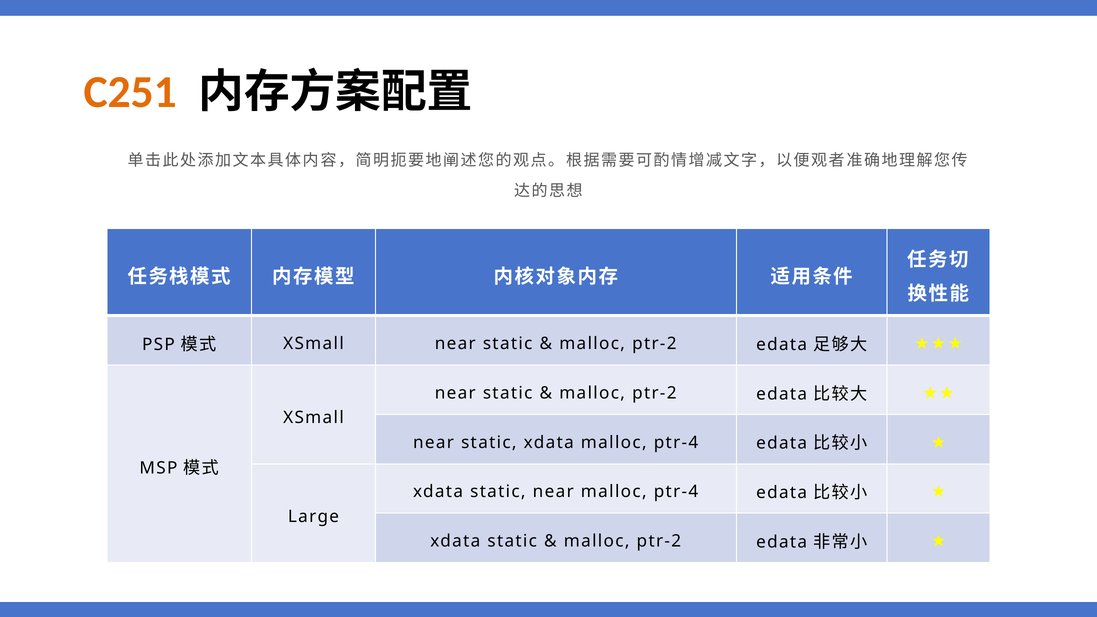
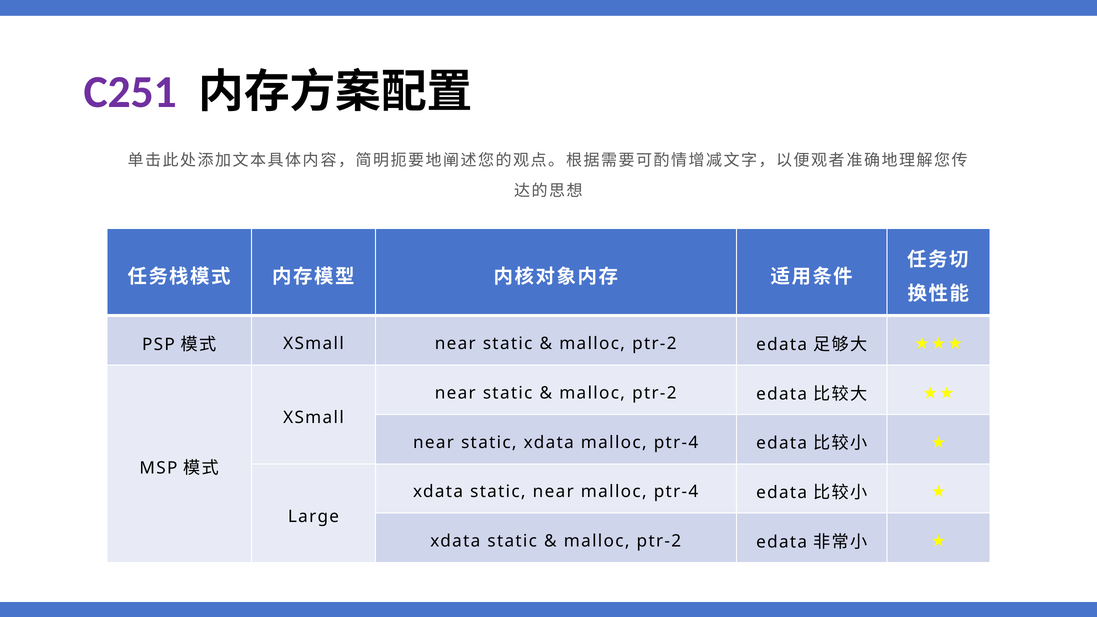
C251 colour: orange -> purple
